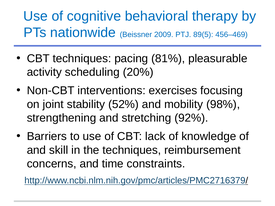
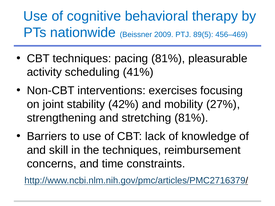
20%: 20% -> 41%
52%: 52% -> 42%
98%: 98% -> 27%
stretching 92%: 92% -> 81%
